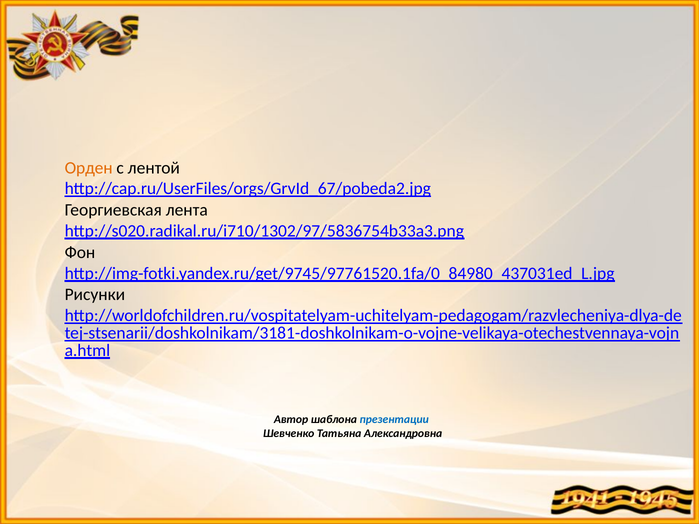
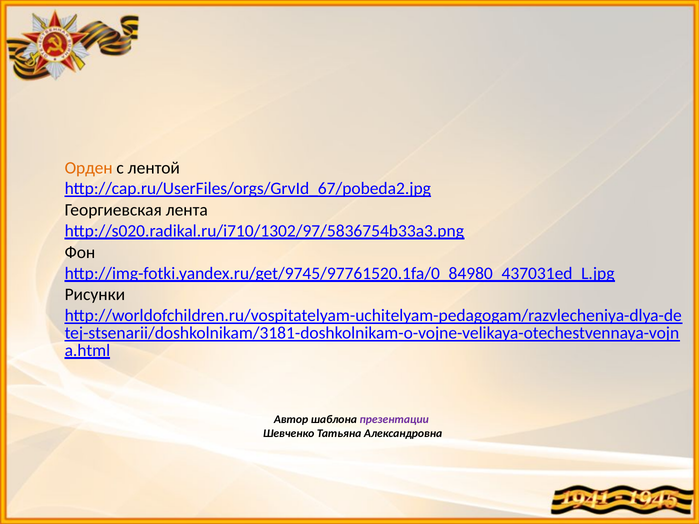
презентации colour: blue -> purple
